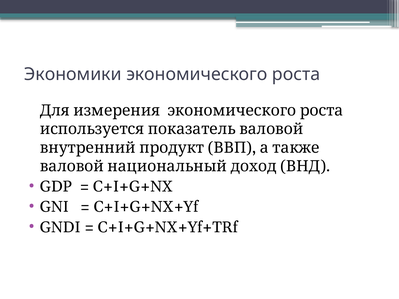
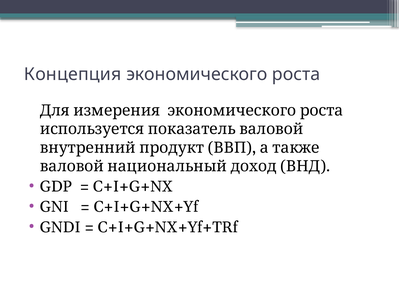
Экономики: Экономики -> Концепция
